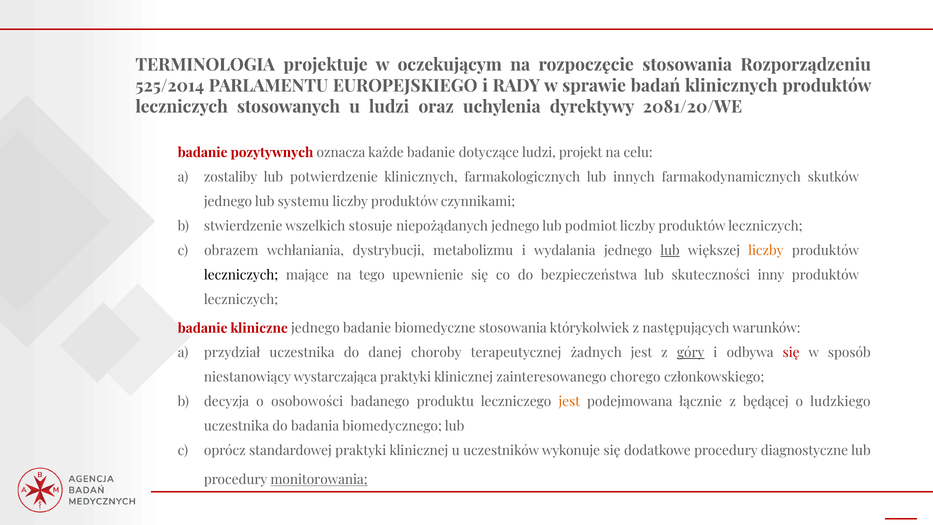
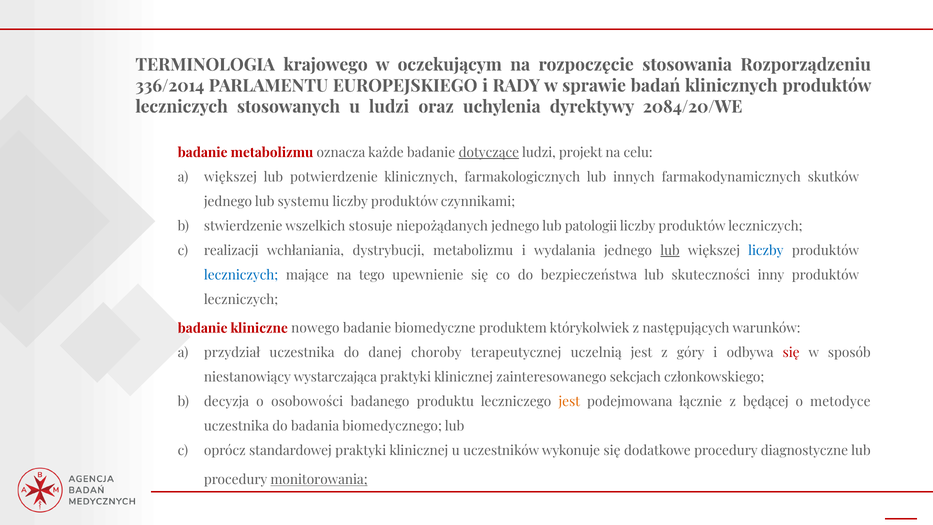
projektuje: projektuje -> krajowego
525/2014: 525/2014 -> 336/2014
2081/20/WE: 2081/20/WE -> 2084/20/WE
badanie pozytywnych: pozytywnych -> metabolizmu
dotyczące underline: none -> present
zostaliby at (231, 177): zostaliby -> większej
podmiot: podmiot -> patologii
obrazem: obrazem -> realizacji
liczby at (766, 250) colour: orange -> blue
leczniczych at (241, 275) colour: black -> blue
kliniczne jednego: jednego -> nowego
biomedyczne stosowania: stosowania -> produktem
żadnych: żadnych -> uczelnią
góry underline: present -> none
chorego: chorego -> sekcjach
ludzkiego: ludzkiego -> metodyce
